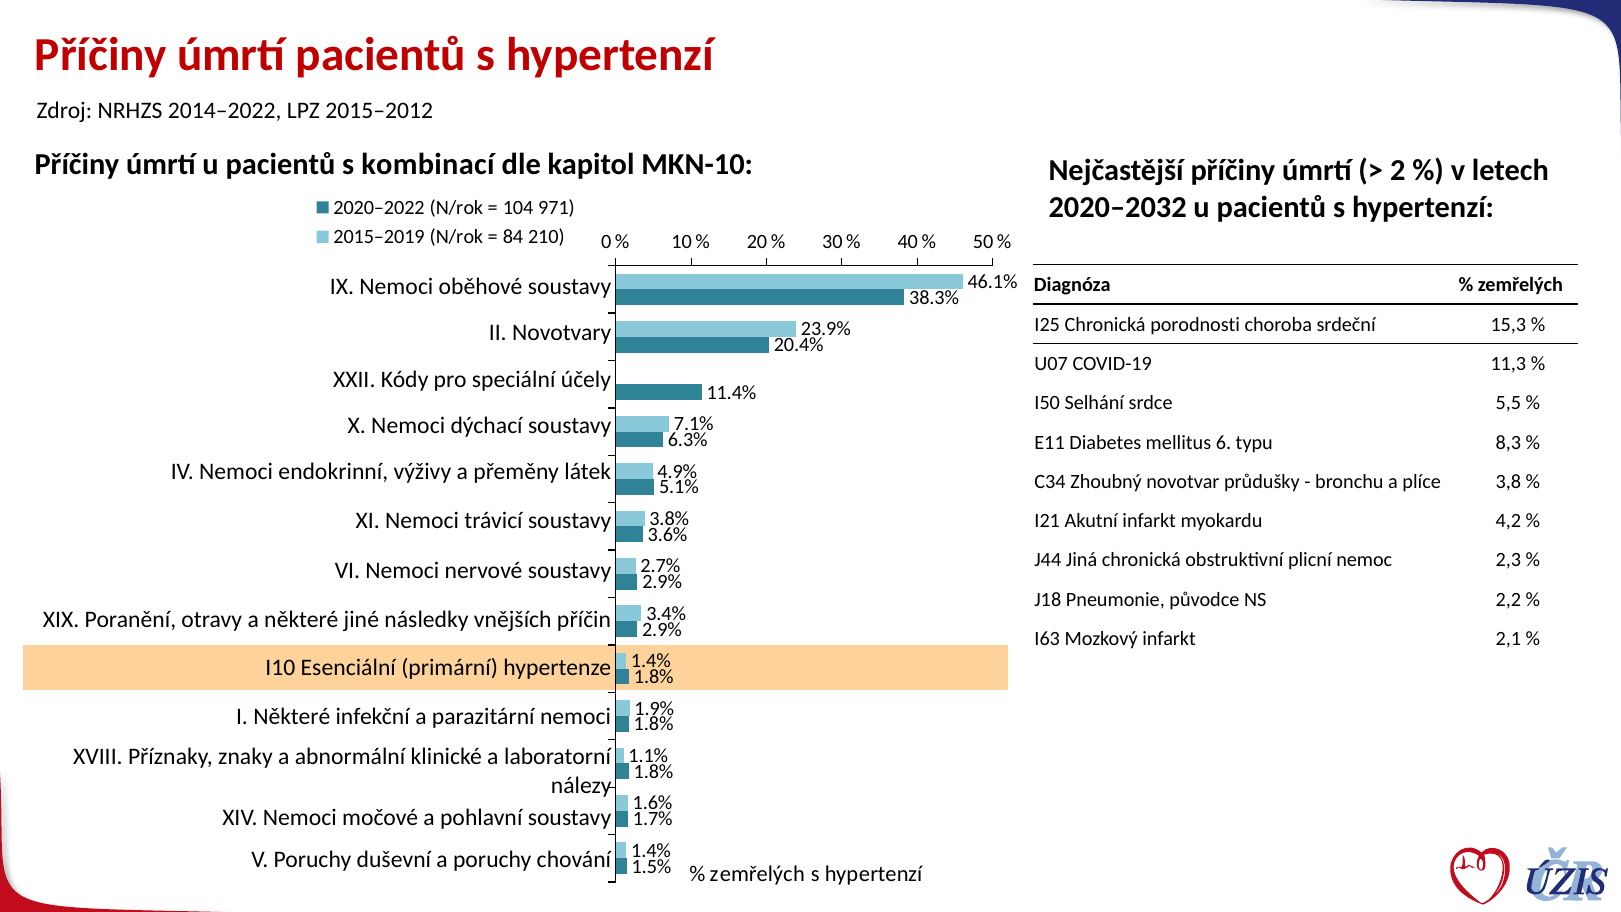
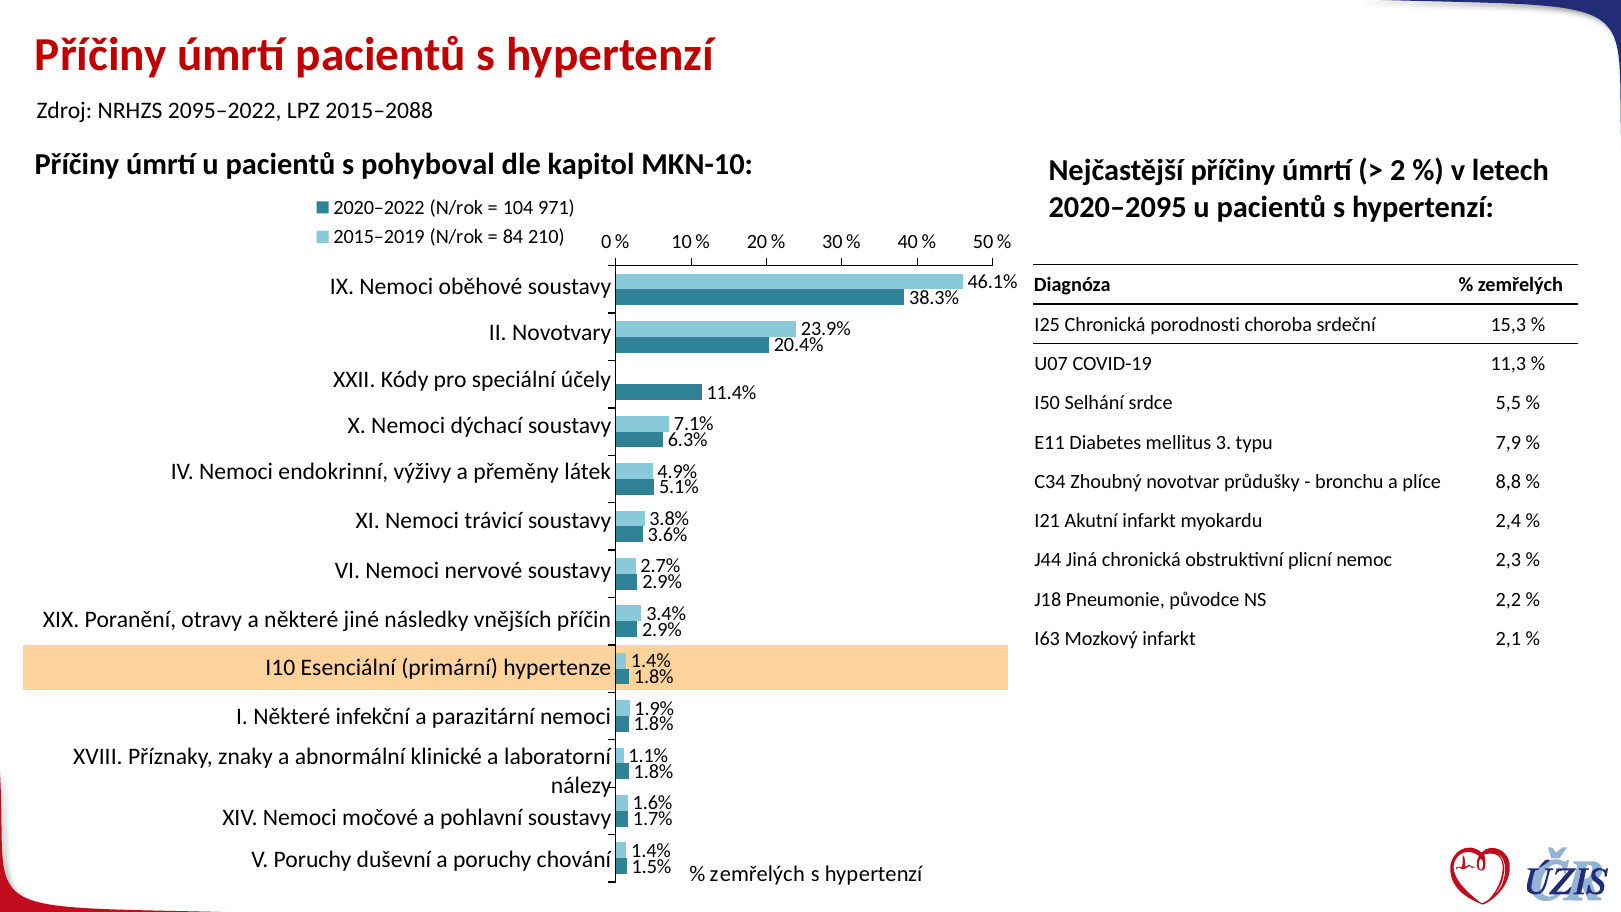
2014–2022: 2014–2022 -> 2095–2022
2015–2012: 2015–2012 -> 2015–2088
kombinací: kombinací -> pohyboval
2020–2032: 2020–2032 -> 2020–2095
6: 6 -> 3
8,3: 8,3 -> 7,9
3,8: 3,8 -> 8,8
4,2: 4,2 -> 2,4
